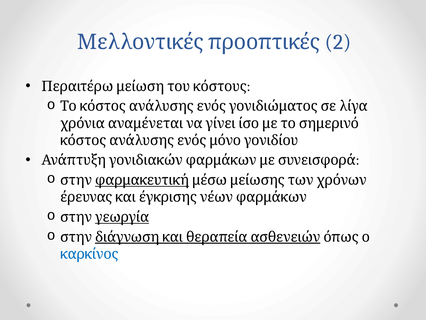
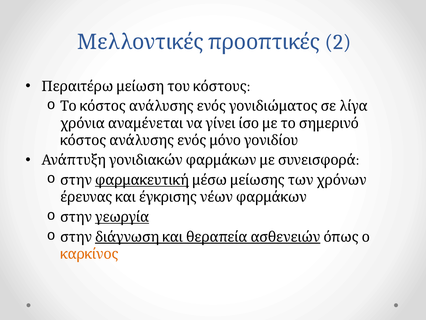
καρκίνος colour: blue -> orange
